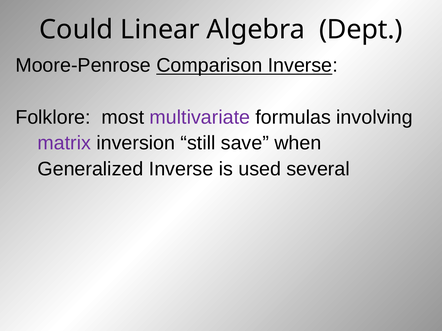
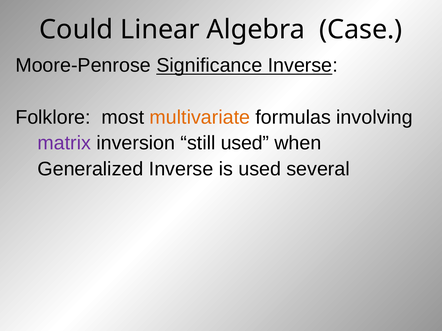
Dept: Dept -> Case
Comparison: Comparison -> Significance
multivariate colour: purple -> orange
still save: save -> used
